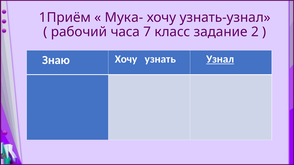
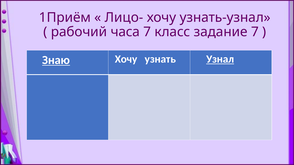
Мука-: Мука- -> Лицо-
задание 2: 2 -> 7
Знаю underline: none -> present
